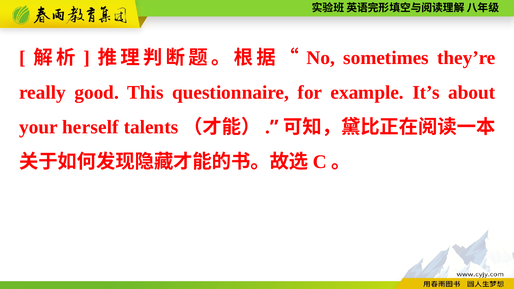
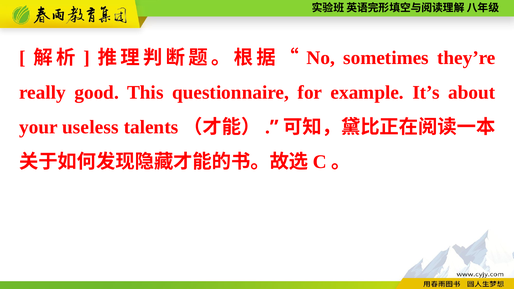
herself: herself -> useless
